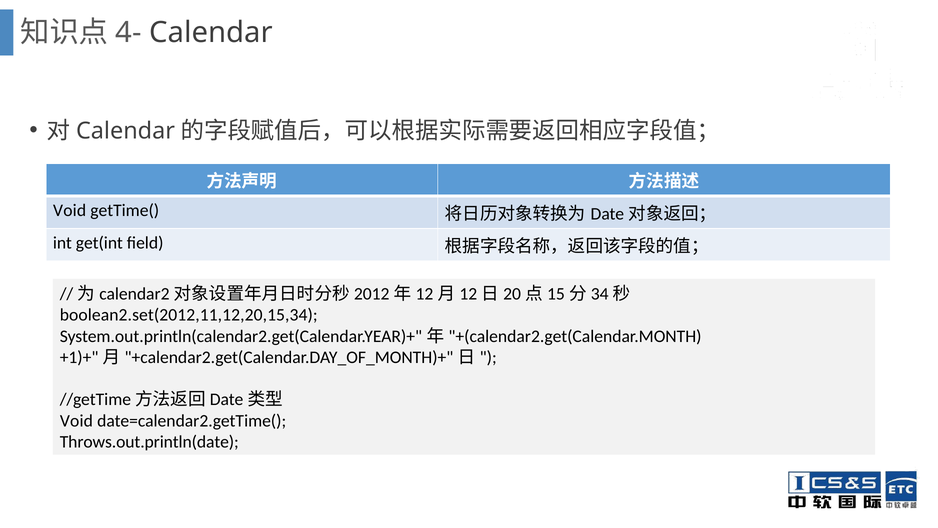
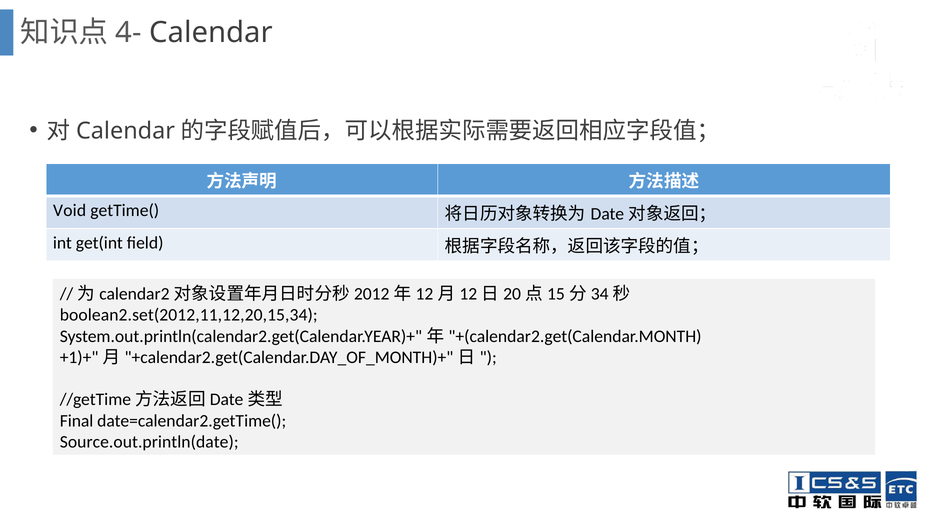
Void at (76, 420): Void -> Final
Throws.out.println(date: Throws.out.println(date -> Source.out.println(date
